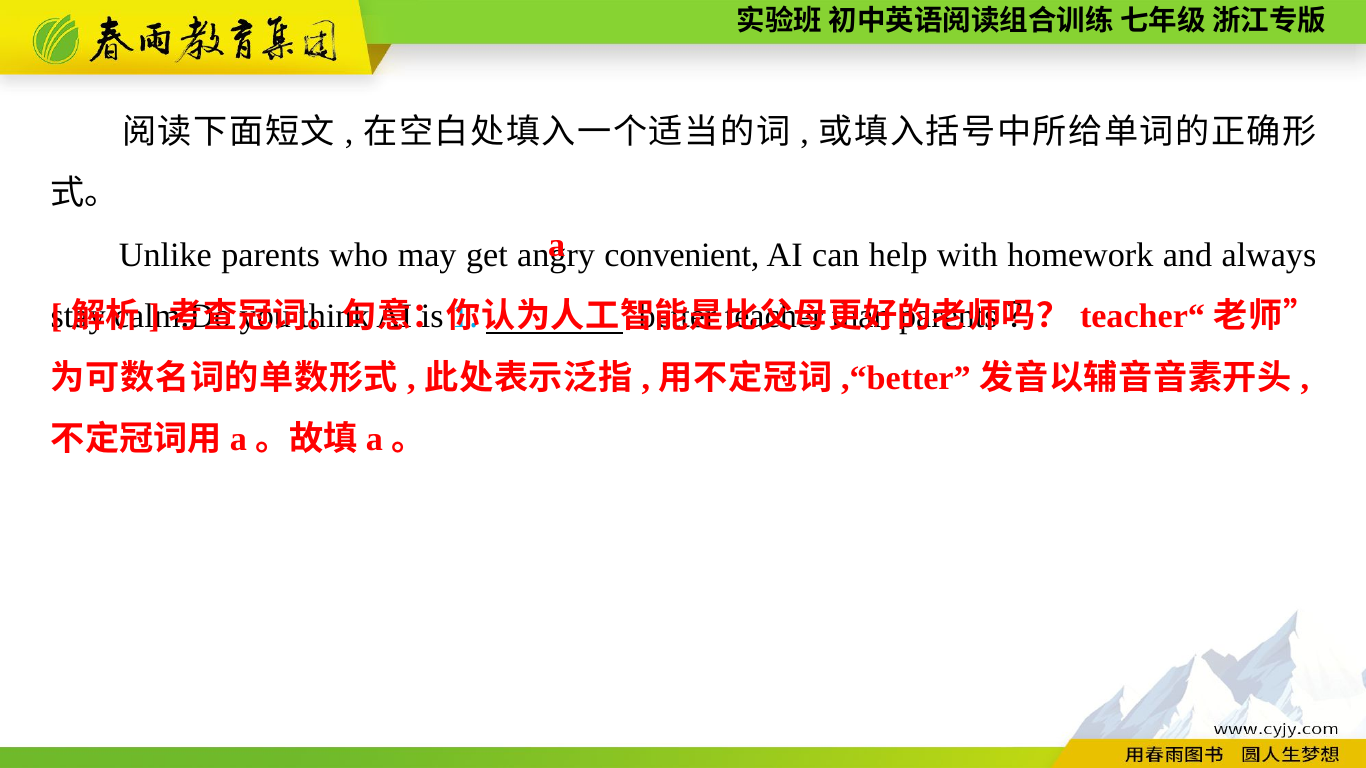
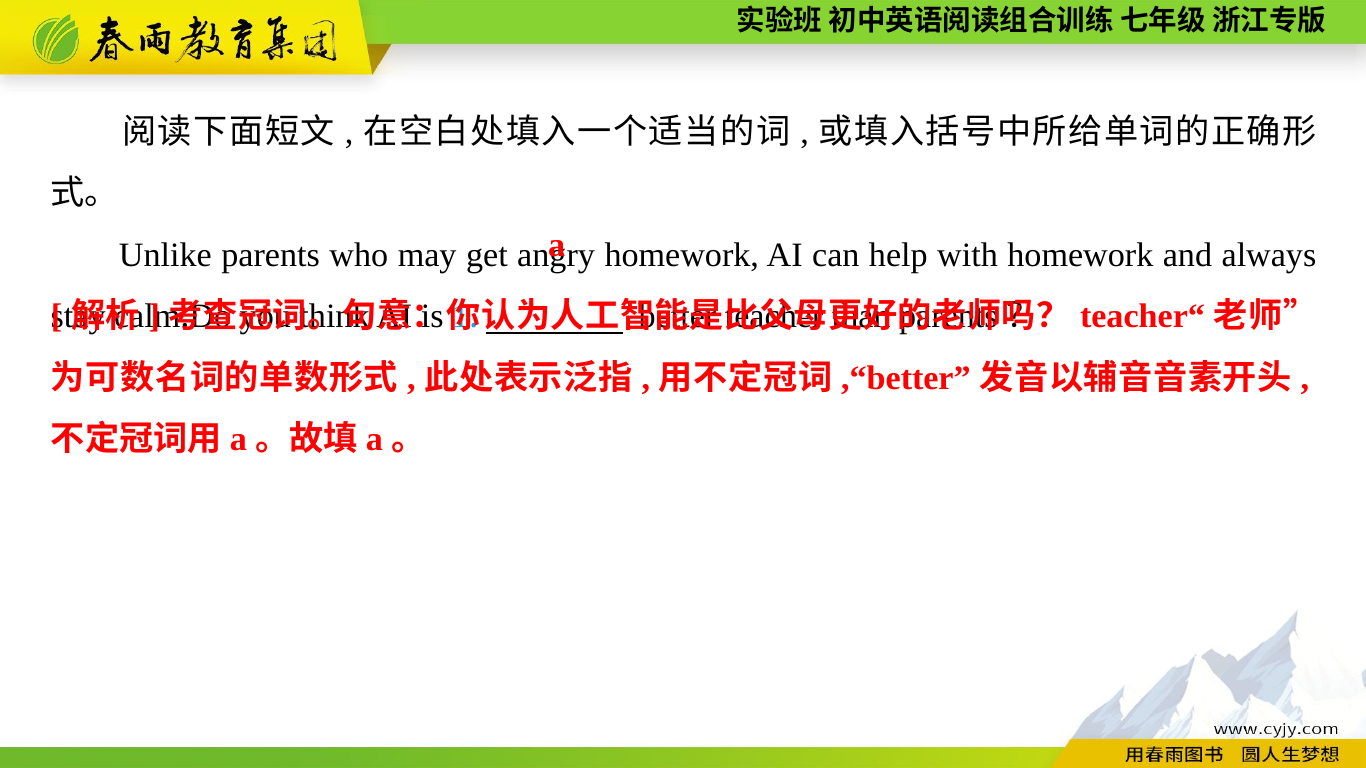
convenient at (682, 255): convenient -> homework
